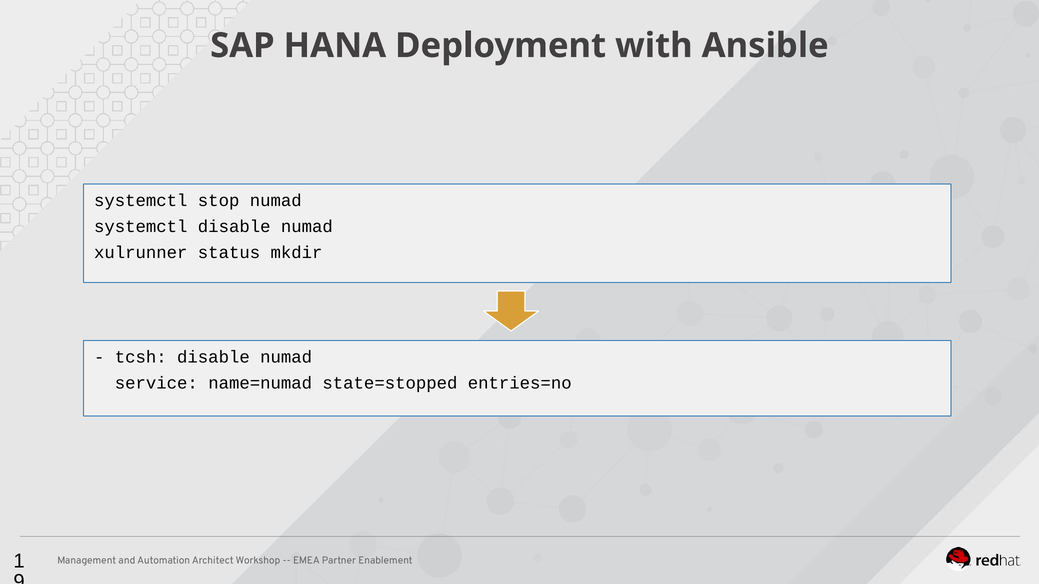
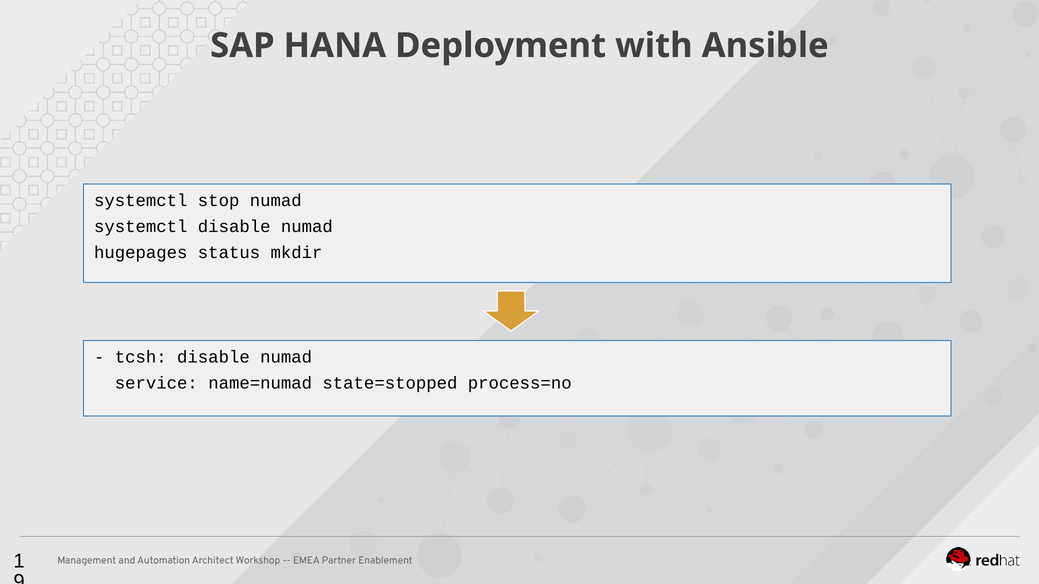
xulrunner: xulrunner -> hugepages
entries=no: entries=no -> process=no
